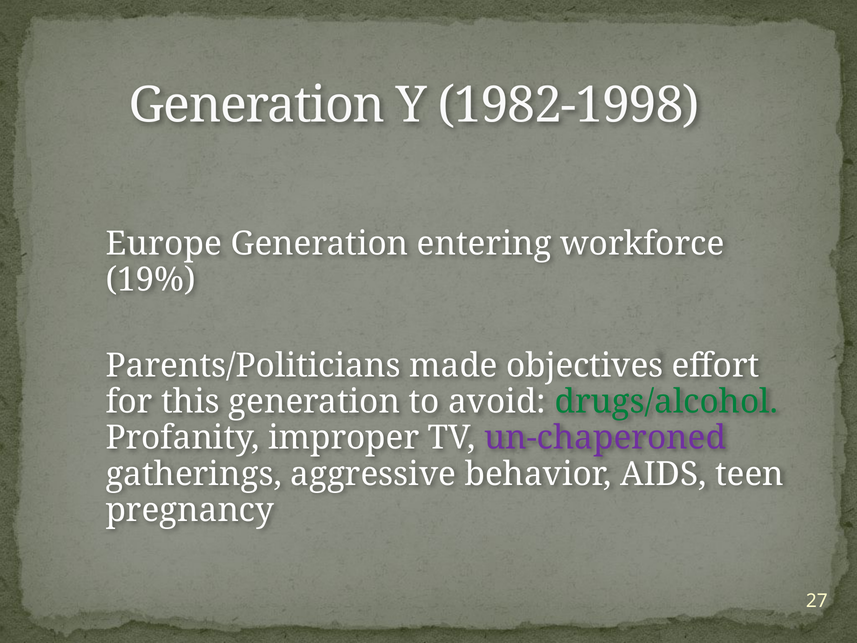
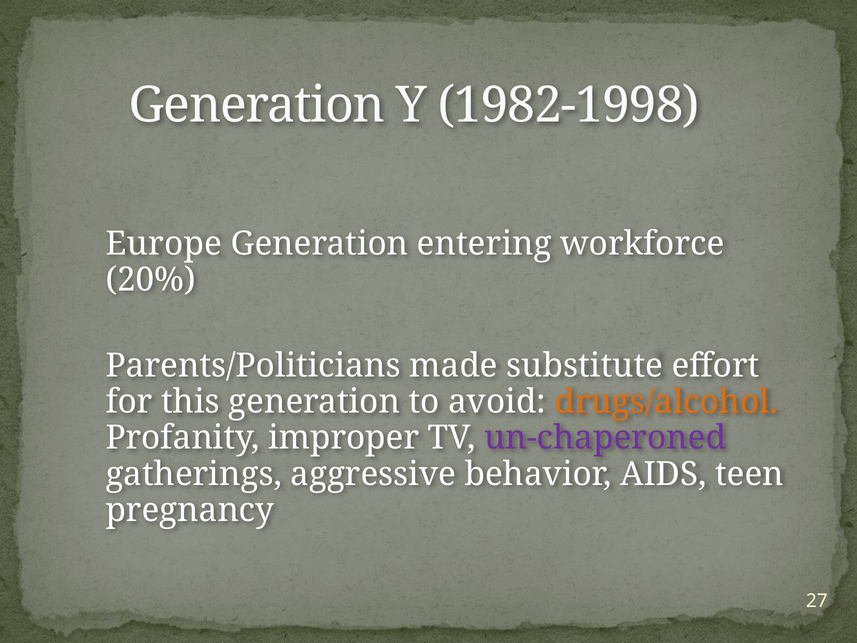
19%: 19% -> 20%
objectives: objectives -> substitute
drugs/alcohol colour: green -> orange
